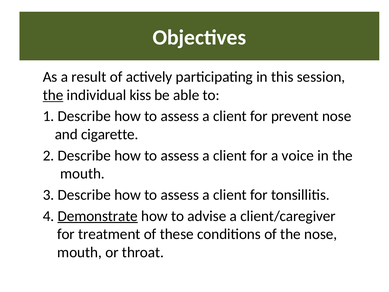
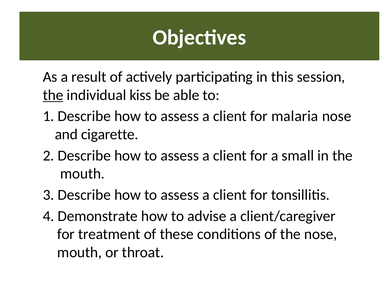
prevent: prevent -> malaria
voice: voice -> small
Demonstrate underline: present -> none
